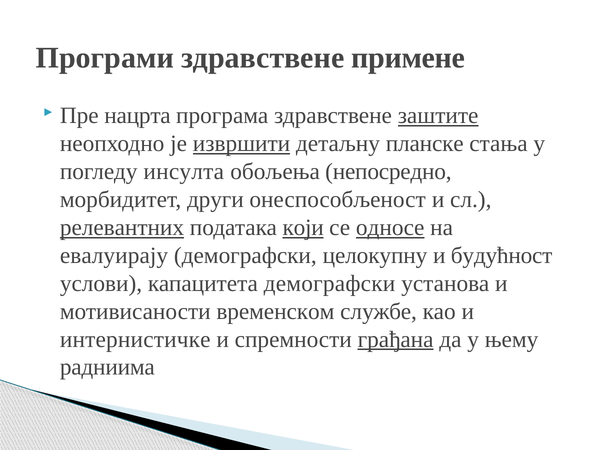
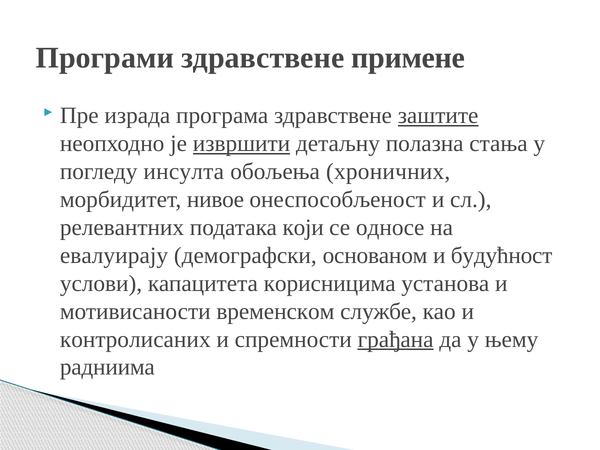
нацрта: нацрта -> израда
планске: планске -> полазна
непосредно: непосредно -> хроничних
други: други -> нивое
релевантних underline: present -> none
који underline: present -> none
односе underline: present -> none
целокупну: целокупну -> основаном
капацитета демографски: демографски -> корисницима
интернистичке: интернистичке -> контролисаних
